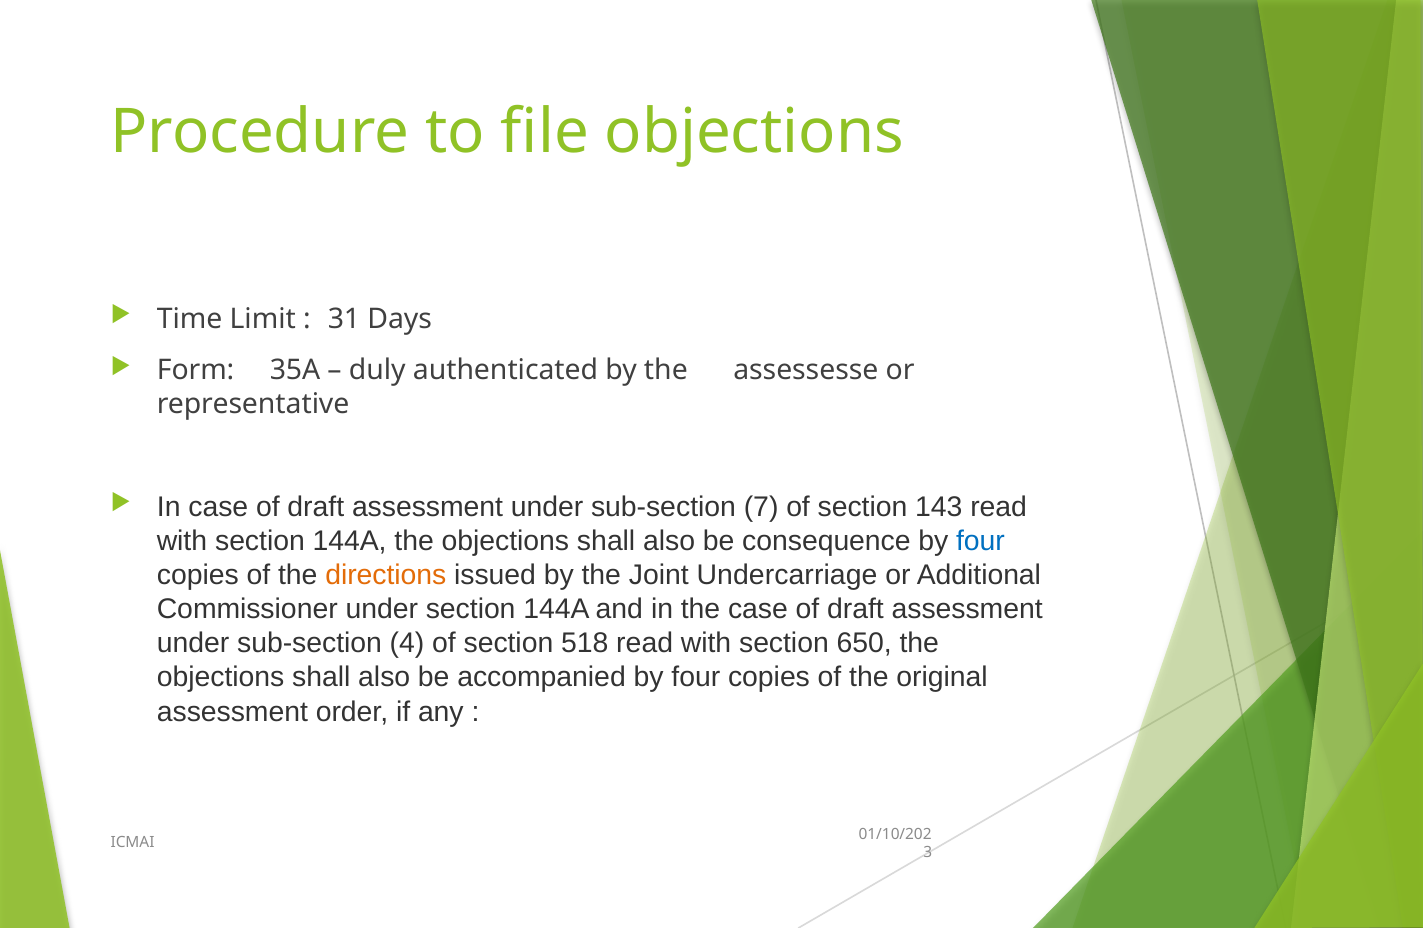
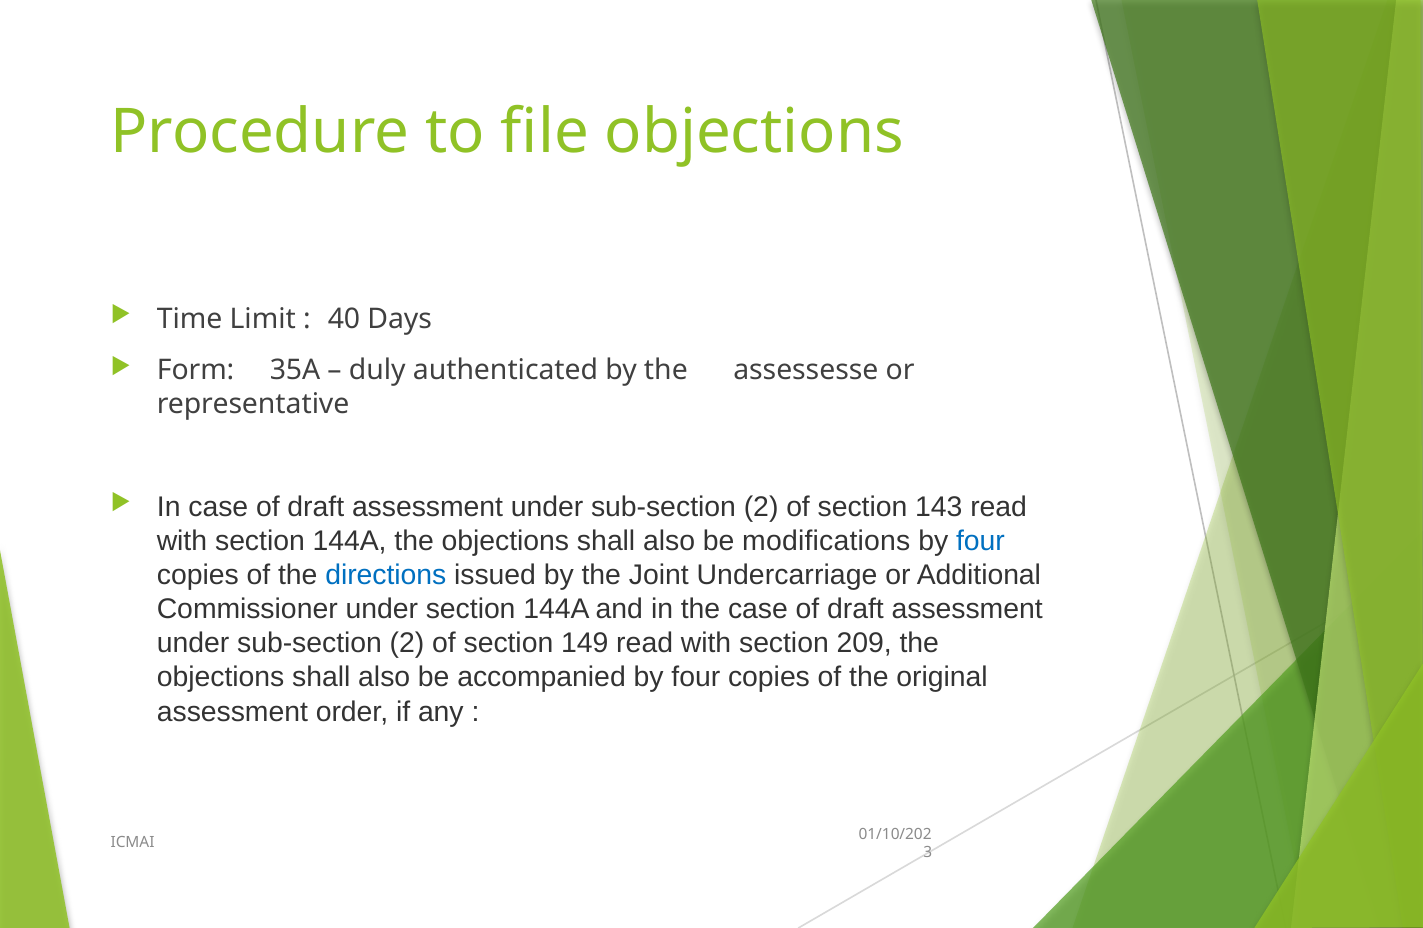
31: 31 -> 40
7 at (761, 507): 7 -> 2
consequence: consequence -> modifications
directions colour: orange -> blue
4 at (407, 644): 4 -> 2
518: 518 -> 149
650: 650 -> 209
